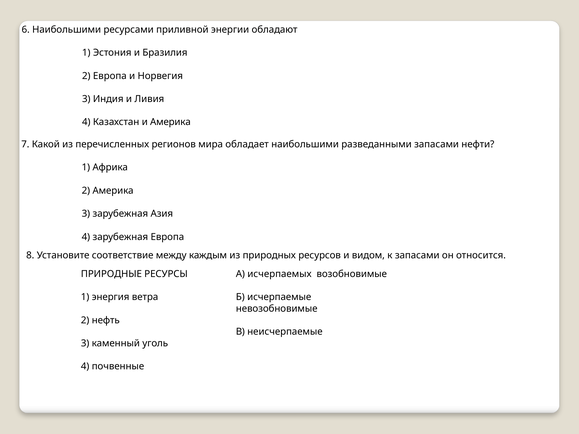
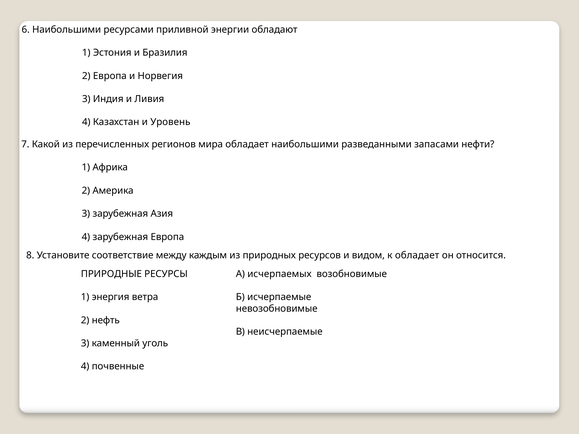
и Америка: Америка -> Уровень
к запасами: запасами -> обладает
